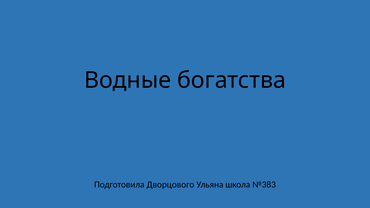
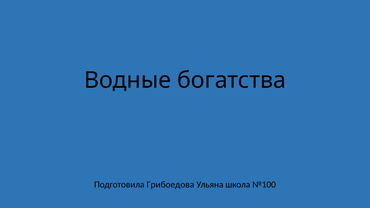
Дворцового: Дворцового -> Грибоедова
№383: №383 -> №100
